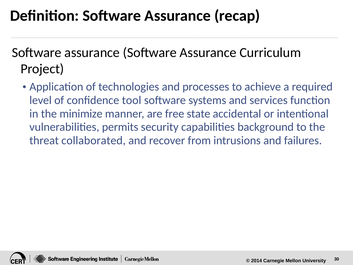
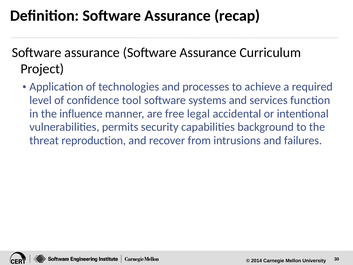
minimize: minimize -> influence
state: state -> legal
collaborated: collaborated -> reproduction
